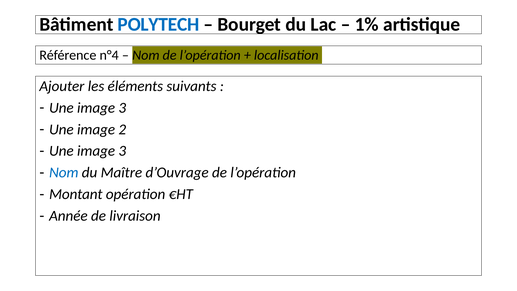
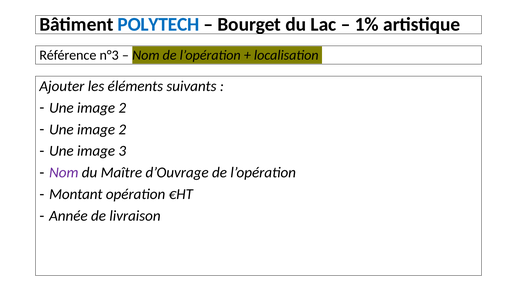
n°4: n°4 -> n°3
3 at (122, 108): 3 -> 2
Nom at (64, 173) colour: blue -> purple
